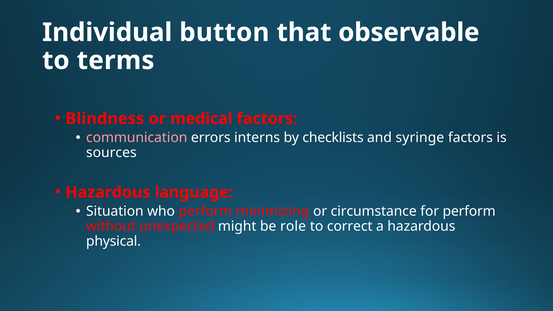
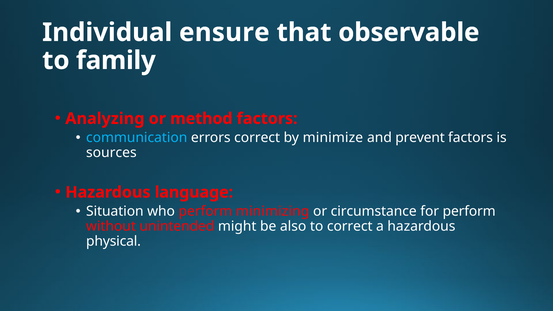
button: button -> ensure
terms: terms -> family
Blindness: Blindness -> Analyzing
medical: medical -> method
communication colour: pink -> light blue
errors interns: interns -> correct
checklists: checklists -> minimize
syringe: syringe -> prevent
unexpected: unexpected -> unintended
role: role -> also
